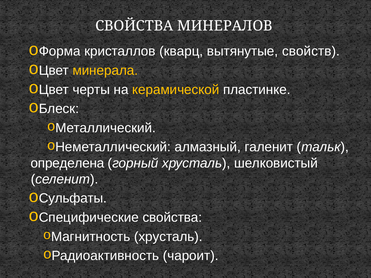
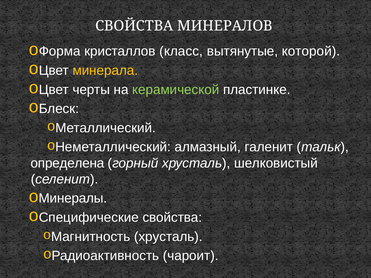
кварц: кварц -> класс
свойств: свойств -> которой
керамической colour: yellow -> light green
Сульфаты: Сульфаты -> Минералы
